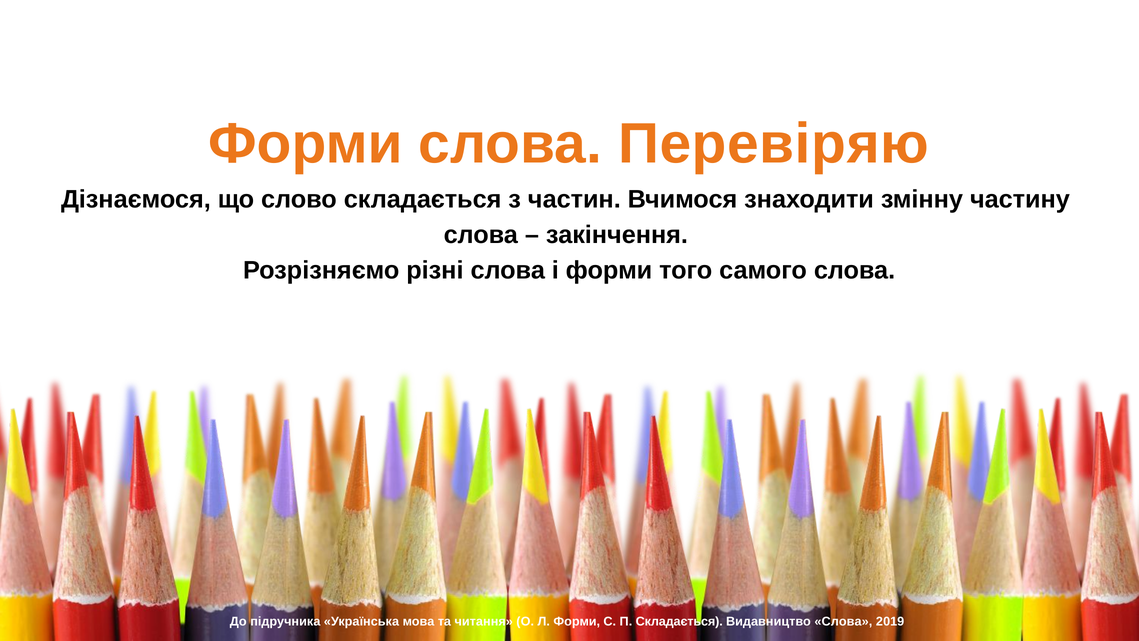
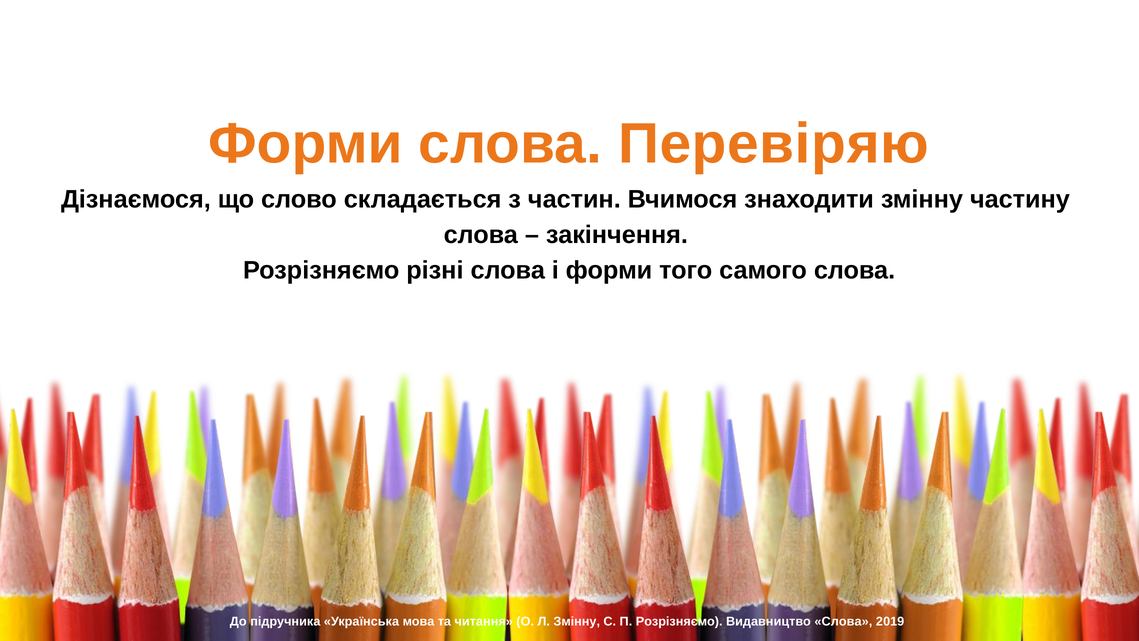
Л Форми: Форми -> Змінну
П Складається: Складається -> Розрізняємо
